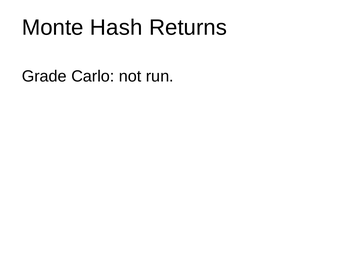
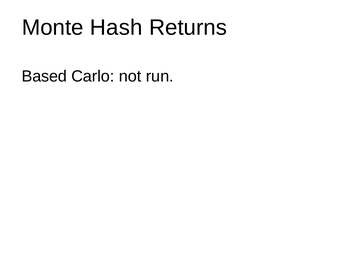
Grade: Grade -> Based
